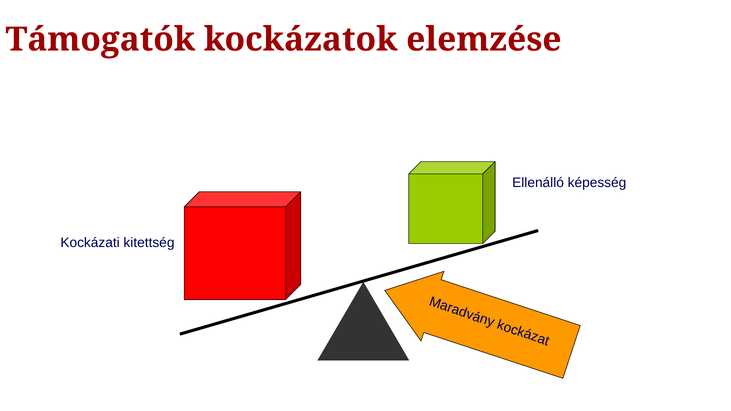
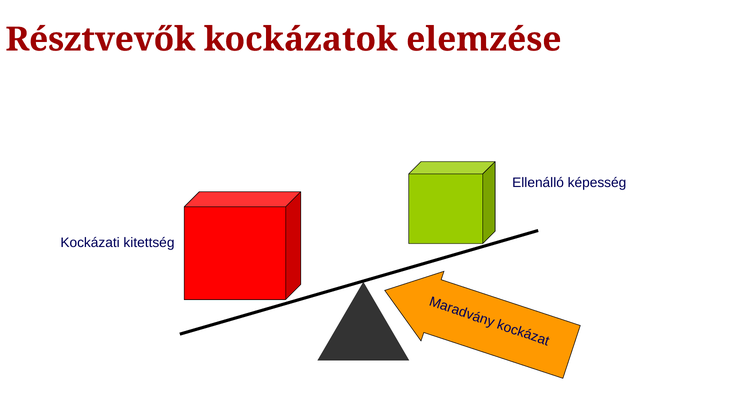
Támogatók: Támogatók -> Résztvevők
